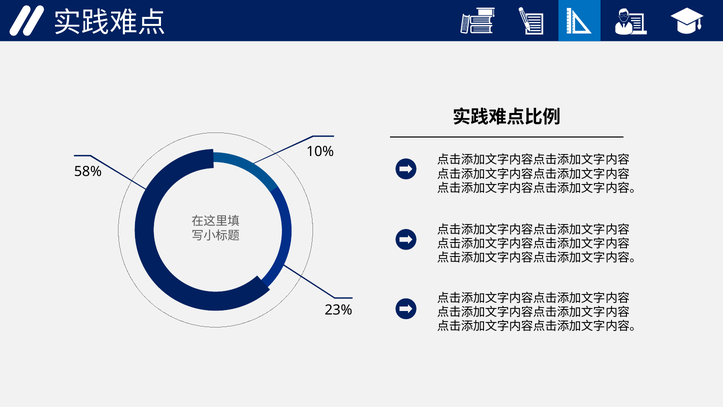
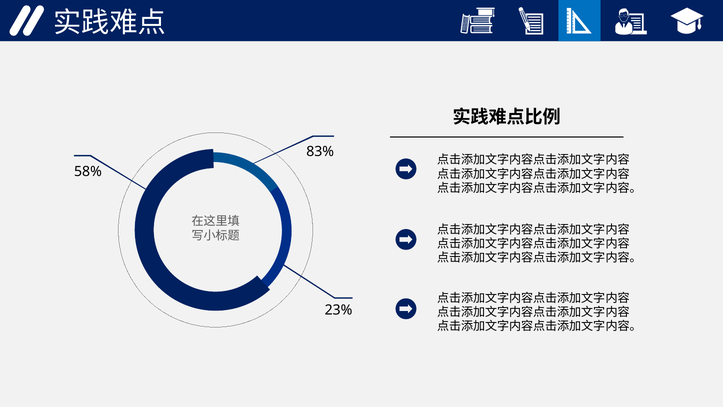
10%: 10% -> 83%
